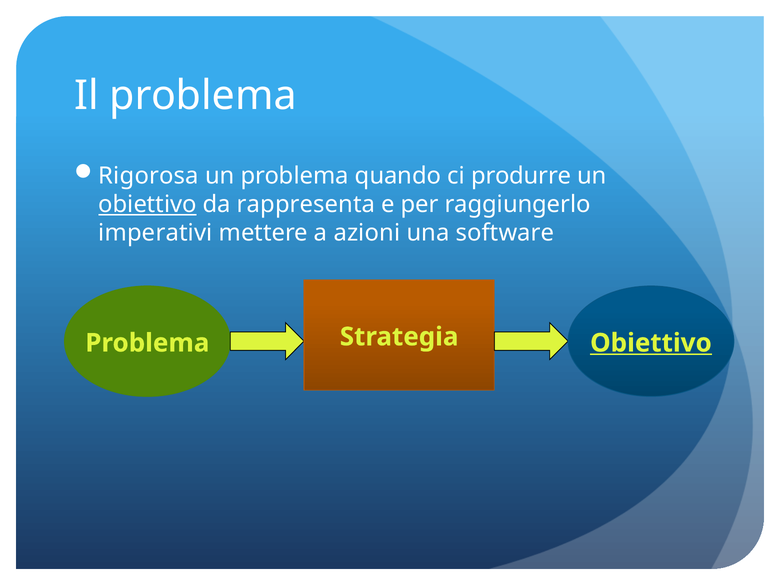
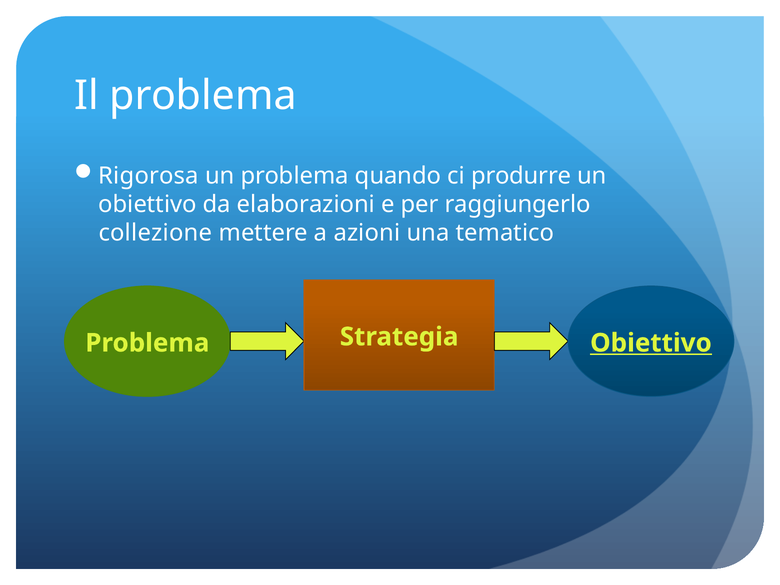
obiettivo at (148, 204) underline: present -> none
rappresenta: rappresenta -> elaborazioni
imperativi: imperativi -> collezione
software: software -> tematico
